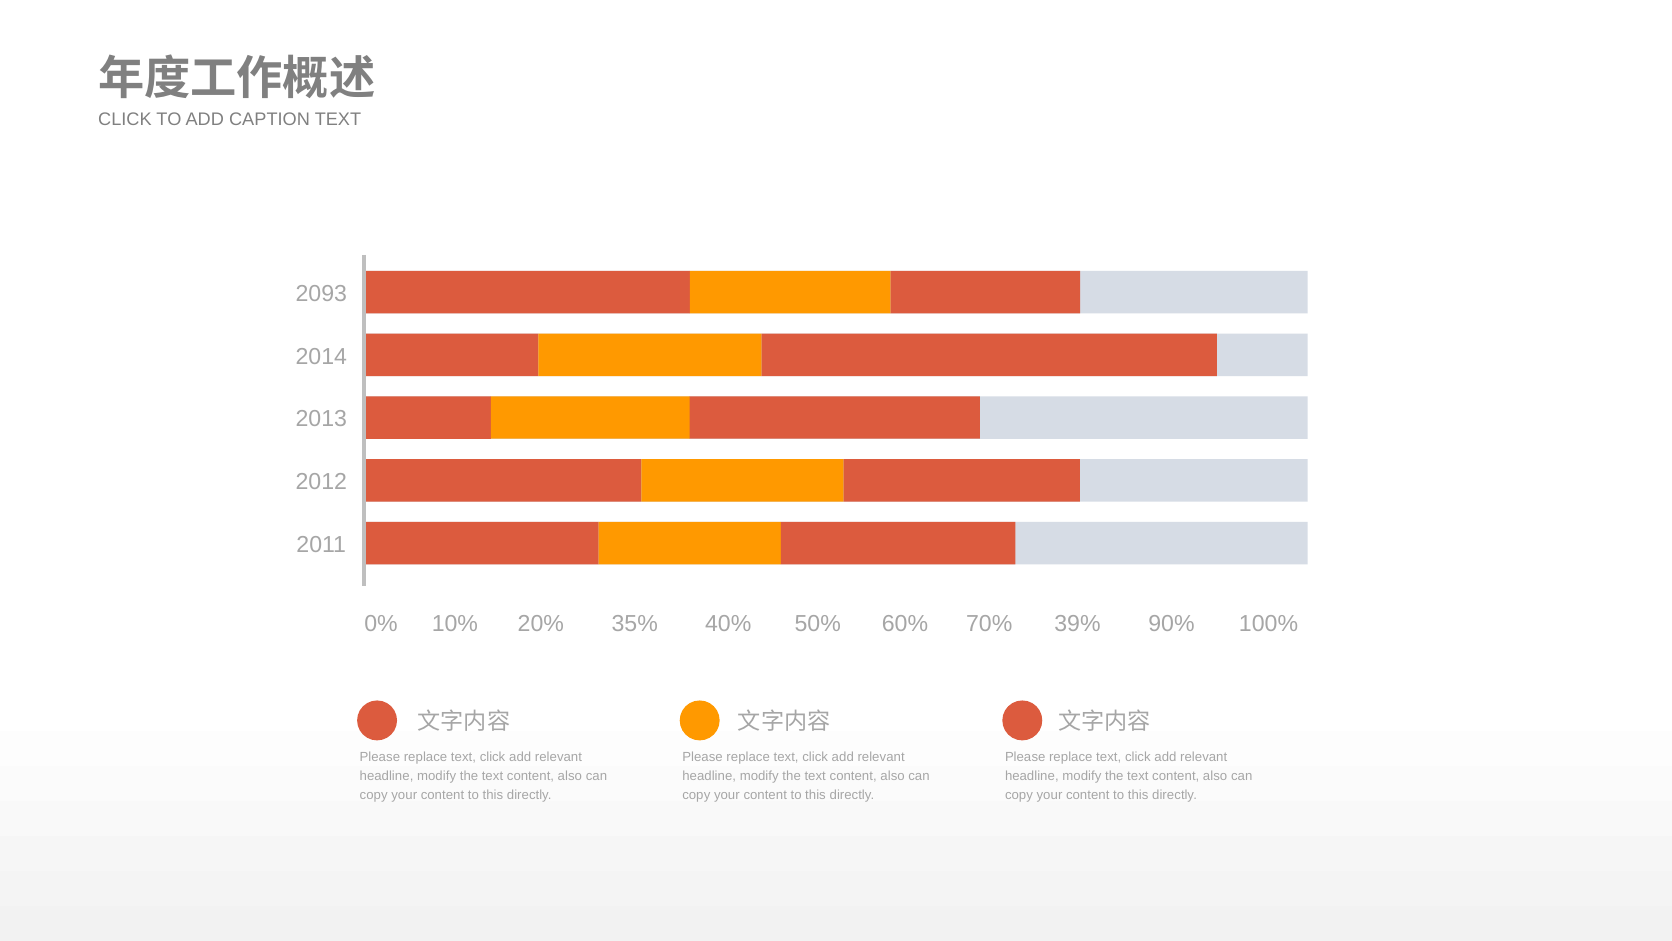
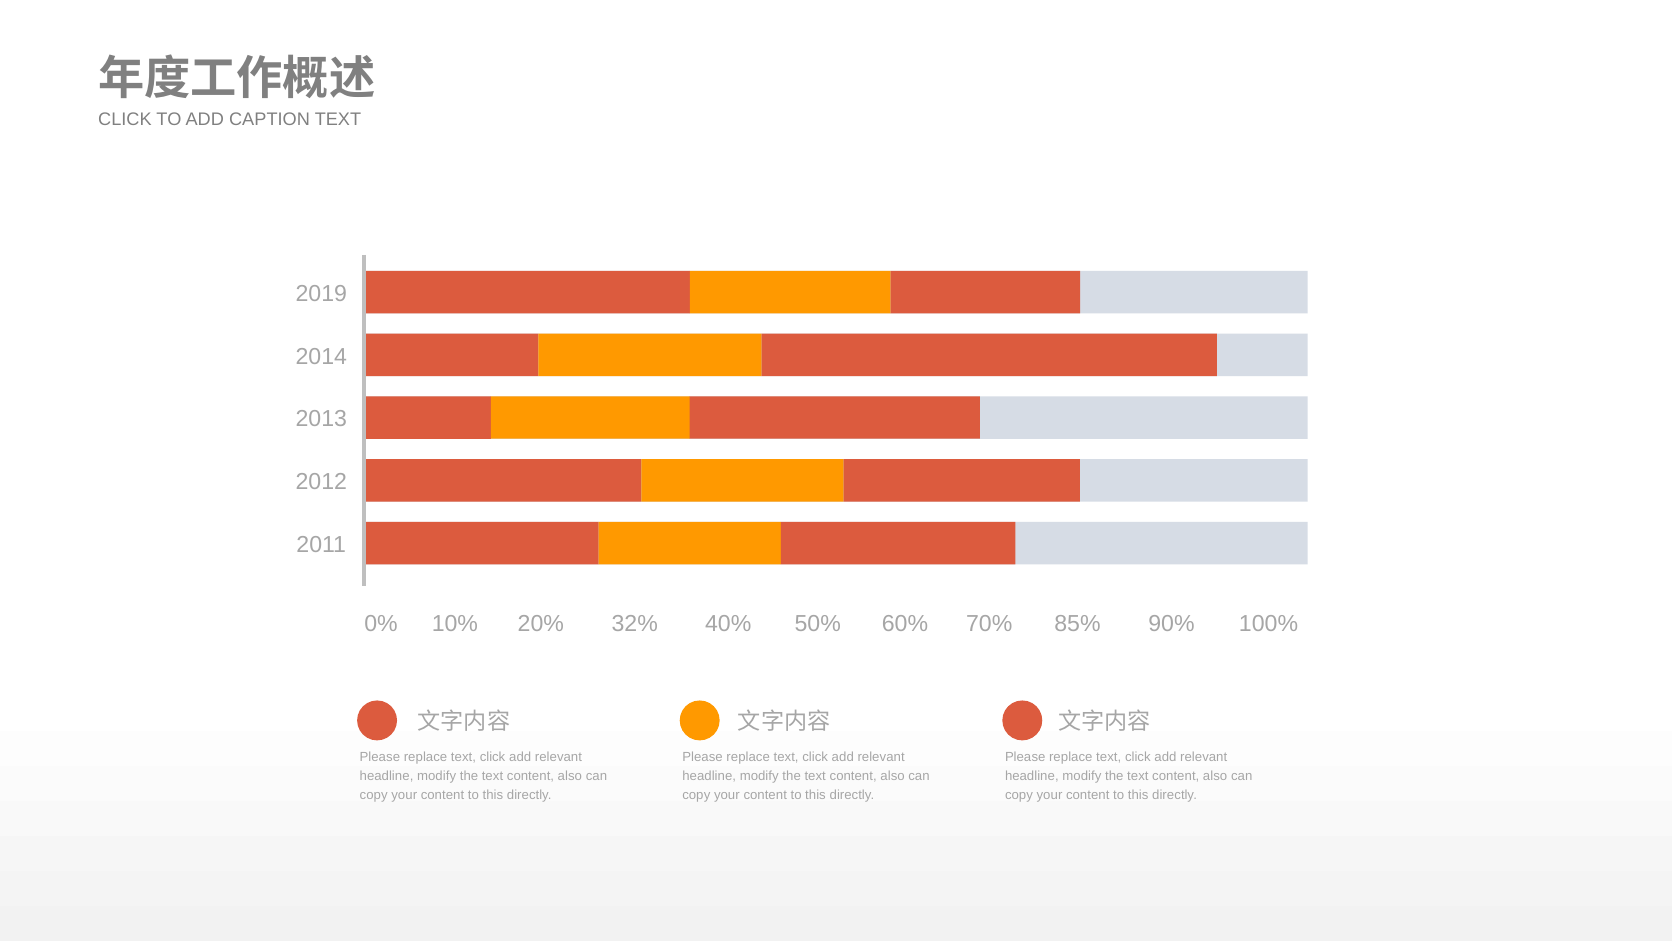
2093: 2093 -> 2019
35%: 35% -> 32%
39%: 39% -> 85%
